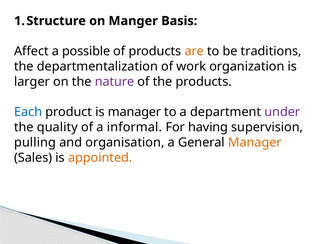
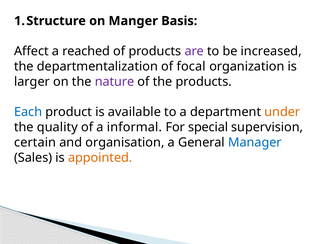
possible: possible -> reached
are colour: orange -> purple
traditions: traditions -> increased
work: work -> focal
is manager: manager -> available
under colour: purple -> orange
having: having -> special
pulling: pulling -> certain
Manager at (255, 143) colour: orange -> blue
